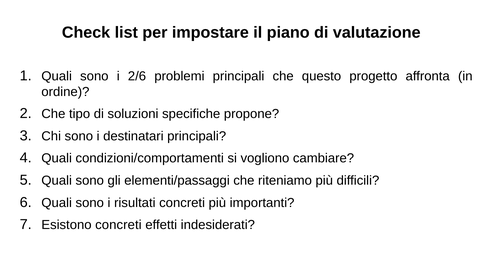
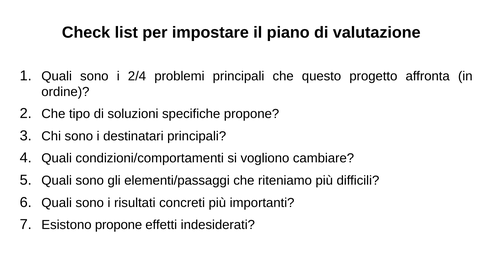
2/6: 2/6 -> 2/4
Esistono concreti: concreti -> propone
